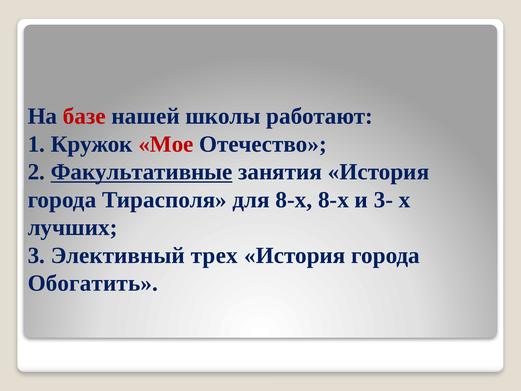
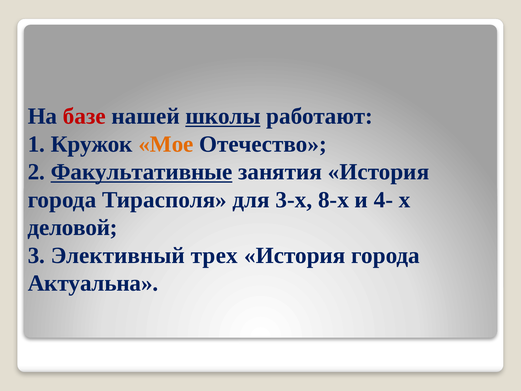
школы underline: none -> present
Мое colour: red -> orange
для 8-х: 8-х -> 3-х
3-: 3- -> 4-
лучших: лучших -> деловой
Обогатить: Обогатить -> Актуальна
